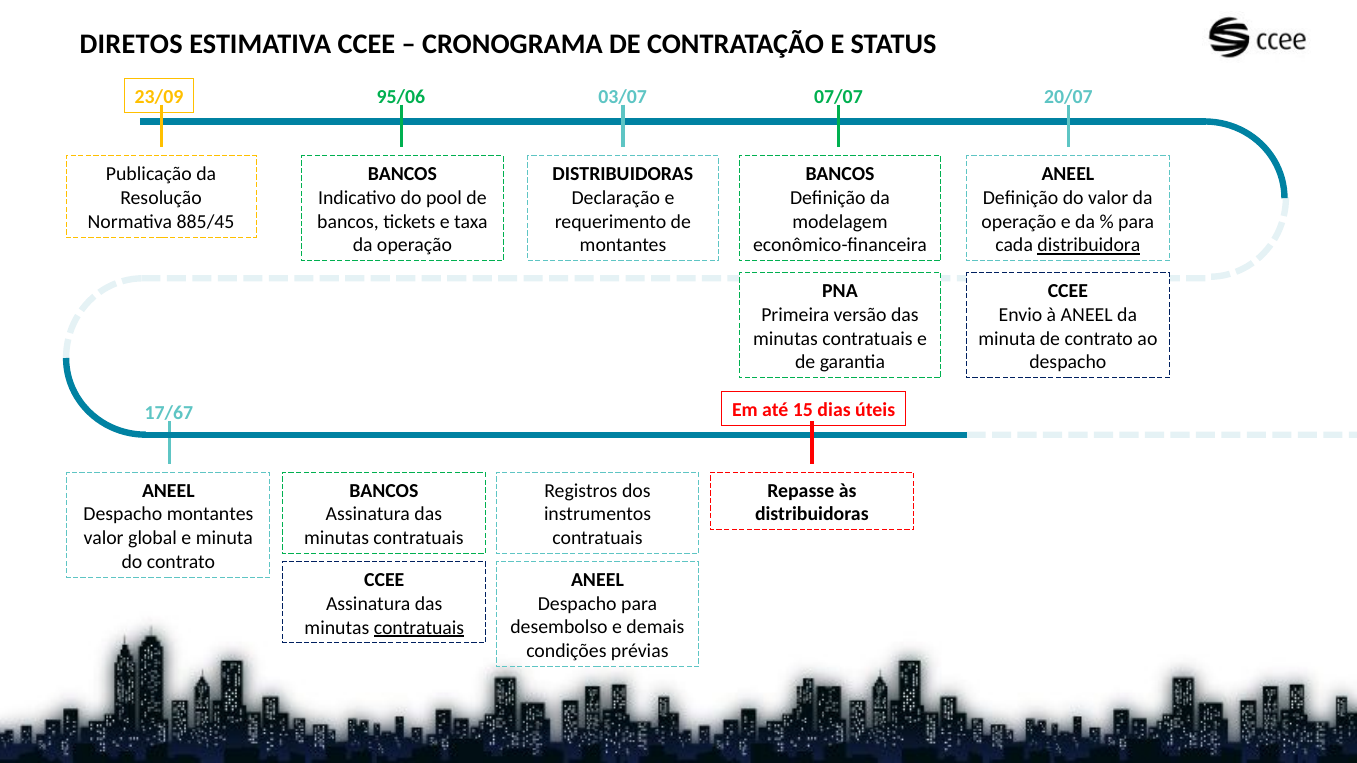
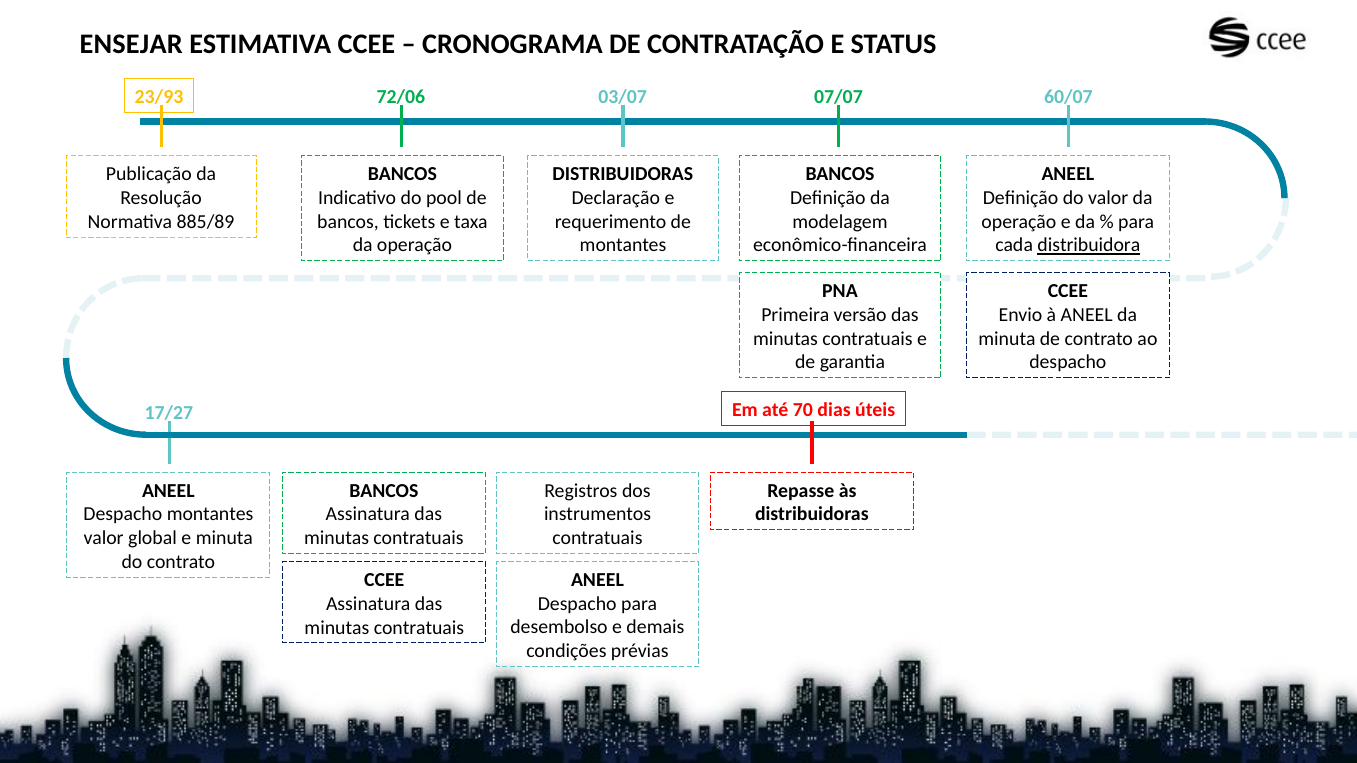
DIRETOS: DIRETOS -> ENSEJAR
23/09: 23/09 -> 23/93
95/06: 95/06 -> 72/06
20/07: 20/07 -> 60/07
885/45: 885/45 -> 885/89
15: 15 -> 70
17/67: 17/67 -> 17/27
contratuais at (419, 628) underline: present -> none
